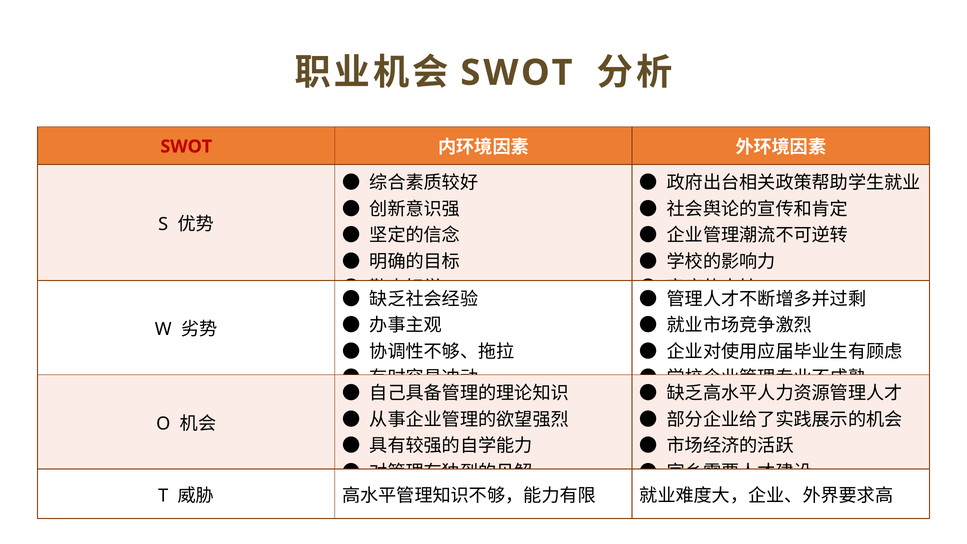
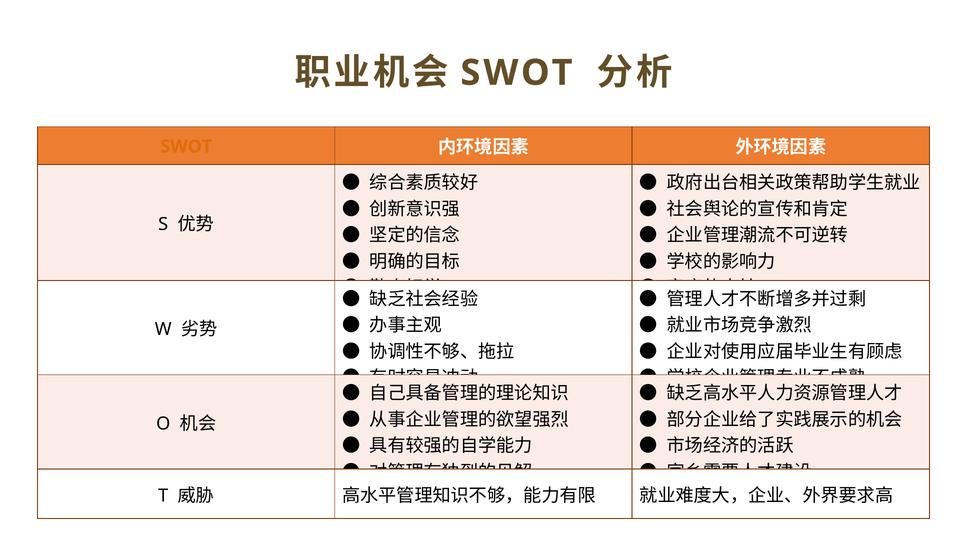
SWOT at (186, 147) colour: red -> orange
